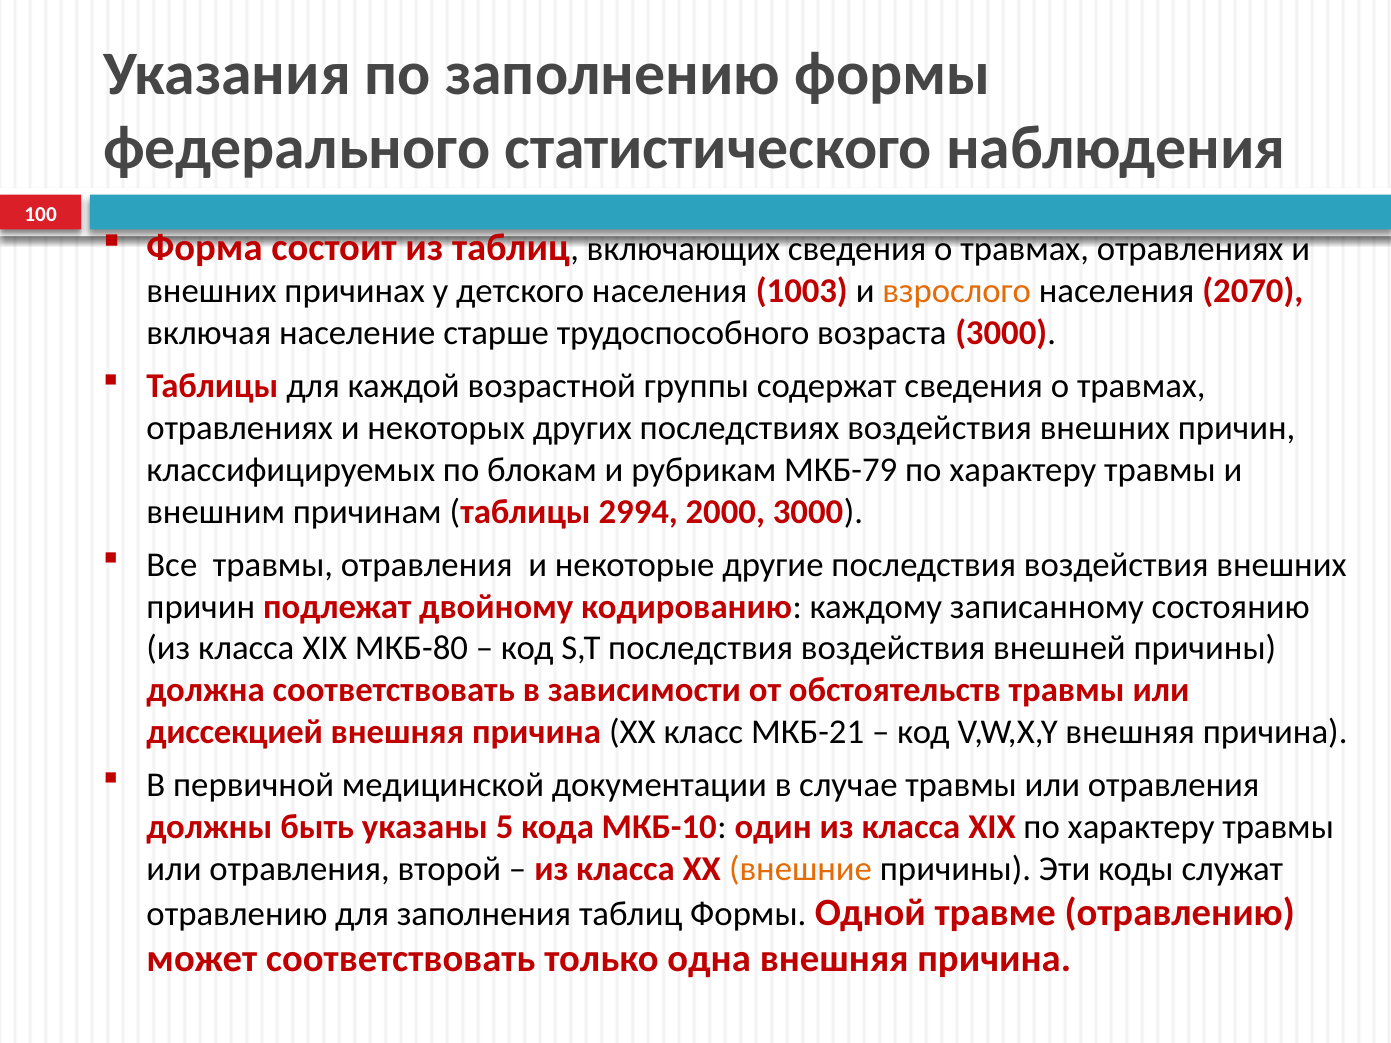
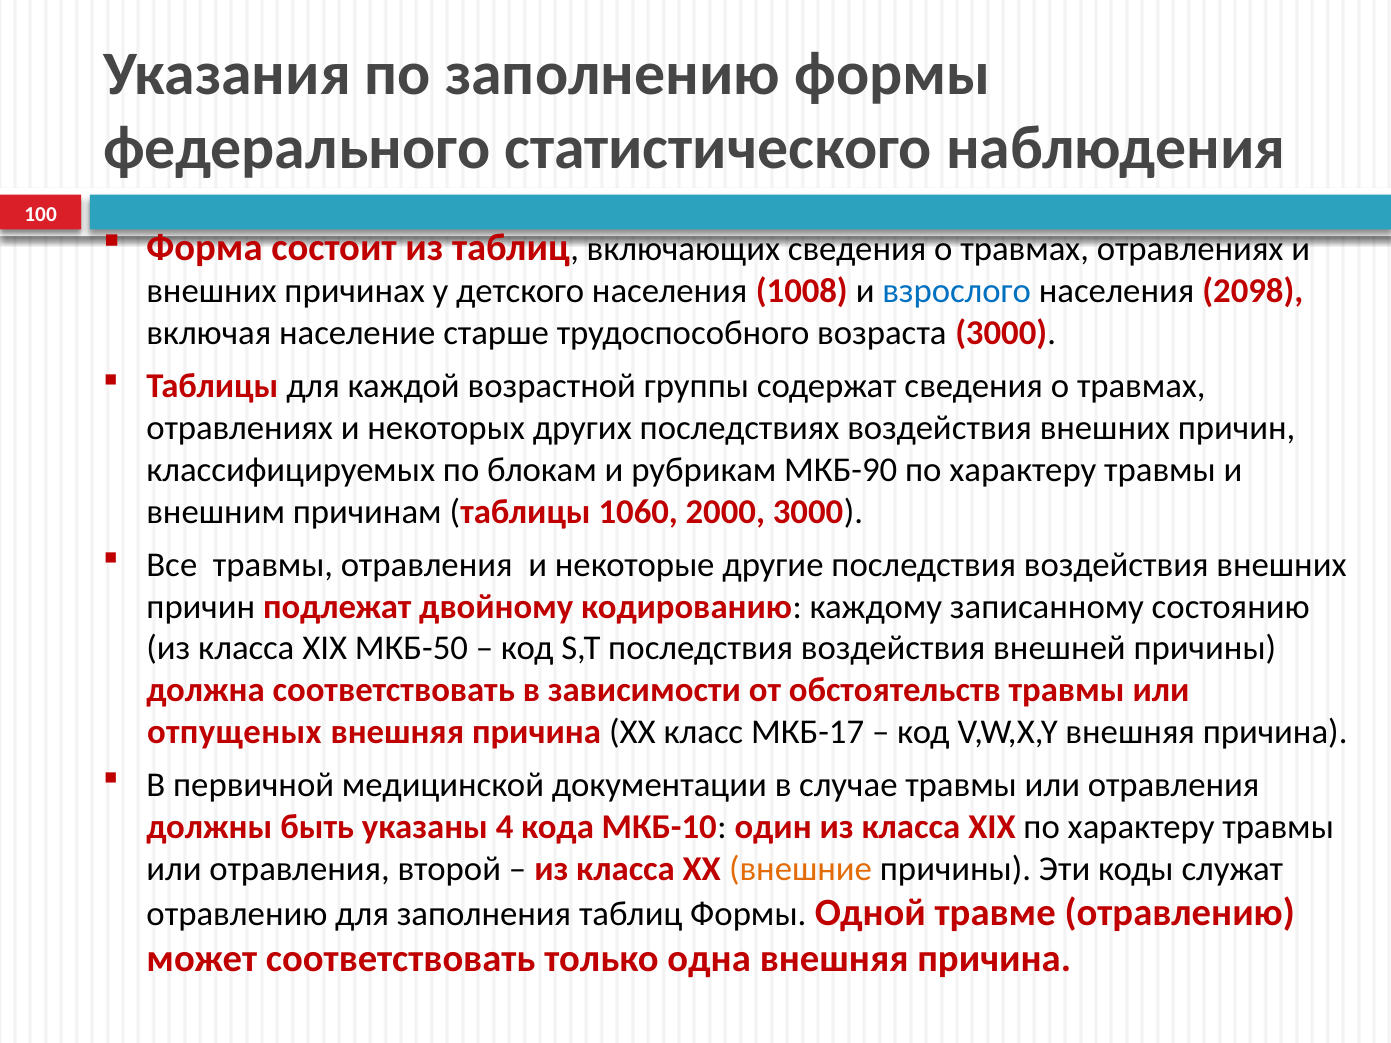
1003: 1003 -> 1008
взрослого colour: orange -> blue
2070: 2070 -> 2098
МКБ-79: МКБ-79 -> МКБ-90
2994: 2994 -> 1060
МКБ-80: МКБ-80 -> МКБ-50
диссекцией: диссекцией -> отпущеных
МКБ-21: МКБ-21 -> МКБ-17
5: 5 -> 4
